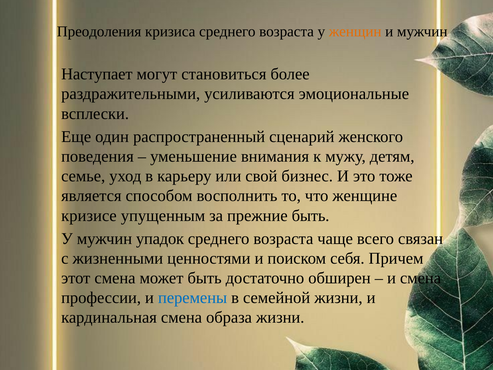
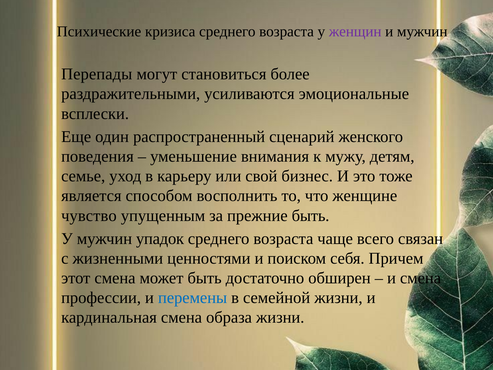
Преодоления: Преодоления -> Психические
женщин colour: orange -> purple
Наступает: Наступает -> Перепады
кризисе: кризисе -> чувство
